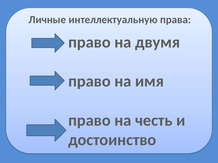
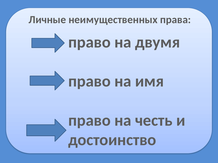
интеллектуальную: интеллектуальную -> неимущественных
